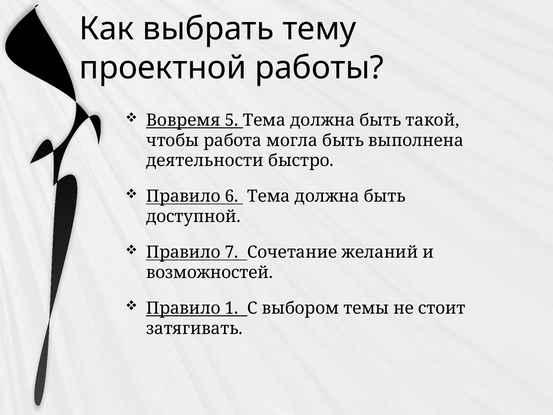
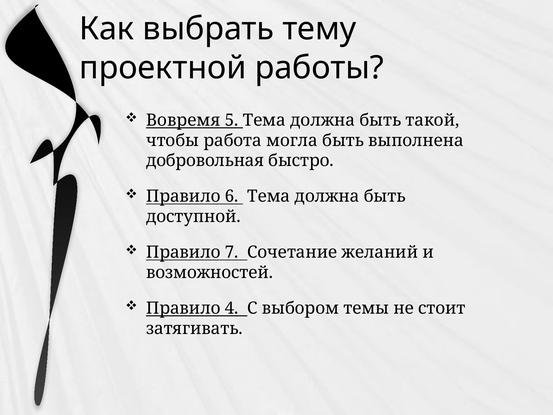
деятельности: деятельности -> добровольная
1: 1 -> 4
